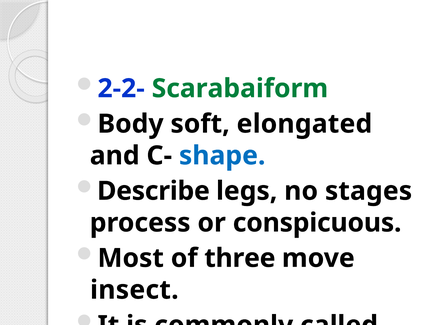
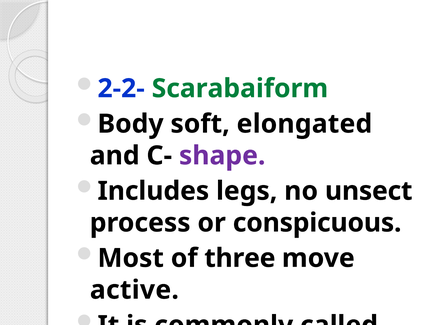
shape colour: blue -> purple
Describe: Describe -> Includes
stages: stages -> unsect
insect: insect -> active
